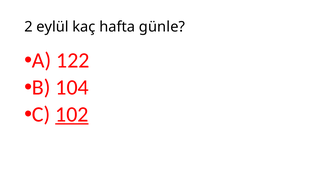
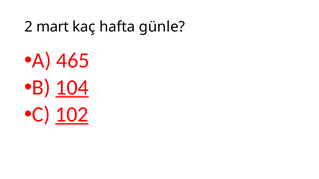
eylül: eylül -> mart
122: 122 -> 465
104 underline: none -> present
